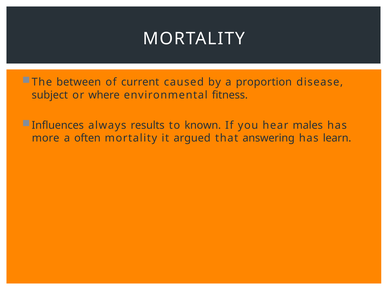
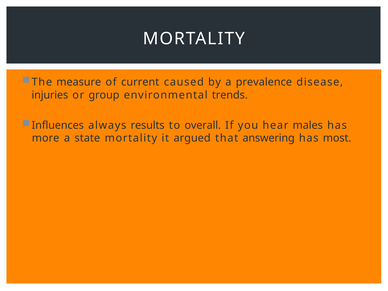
between: between -> measure
proportion: proportion -> prevalence
subject: subject -> injuries
where: where -> group
fitness: fitness -> trends
known: known -> overall
often: often -> state
learn: learn -> most
